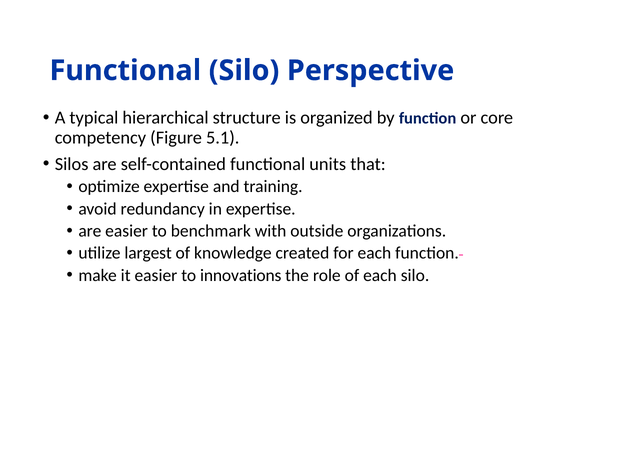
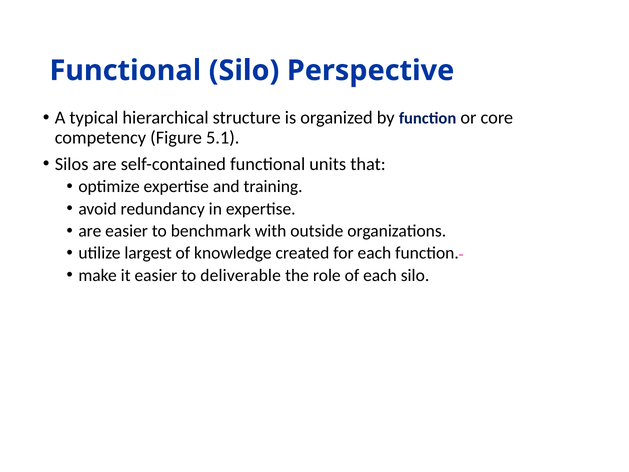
innovations: innovations -> deliverable
